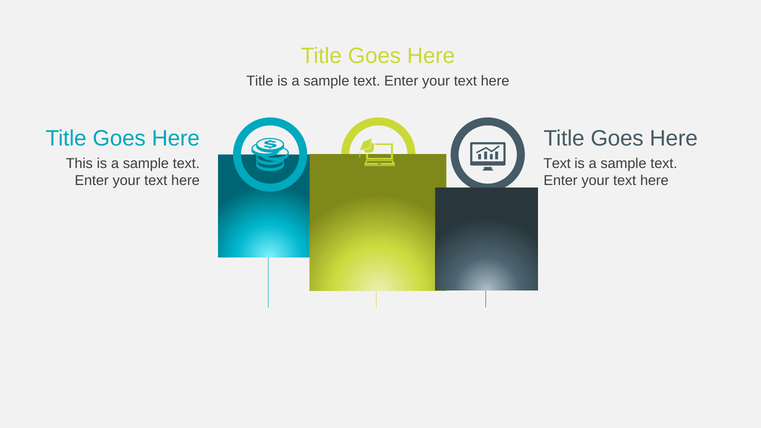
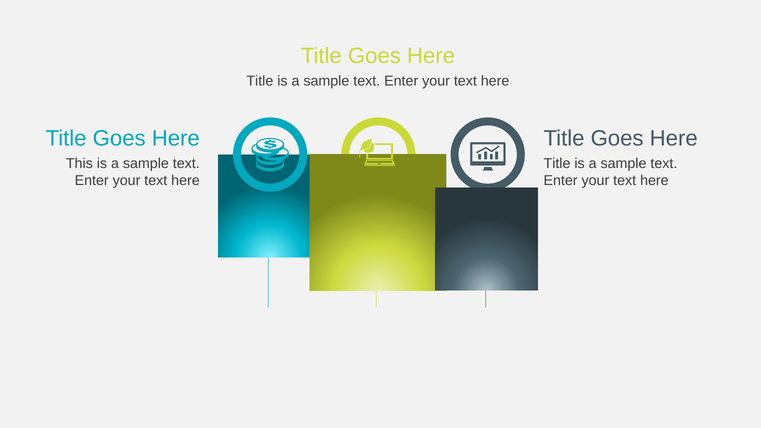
Text at (557, 164): Text -> Title
